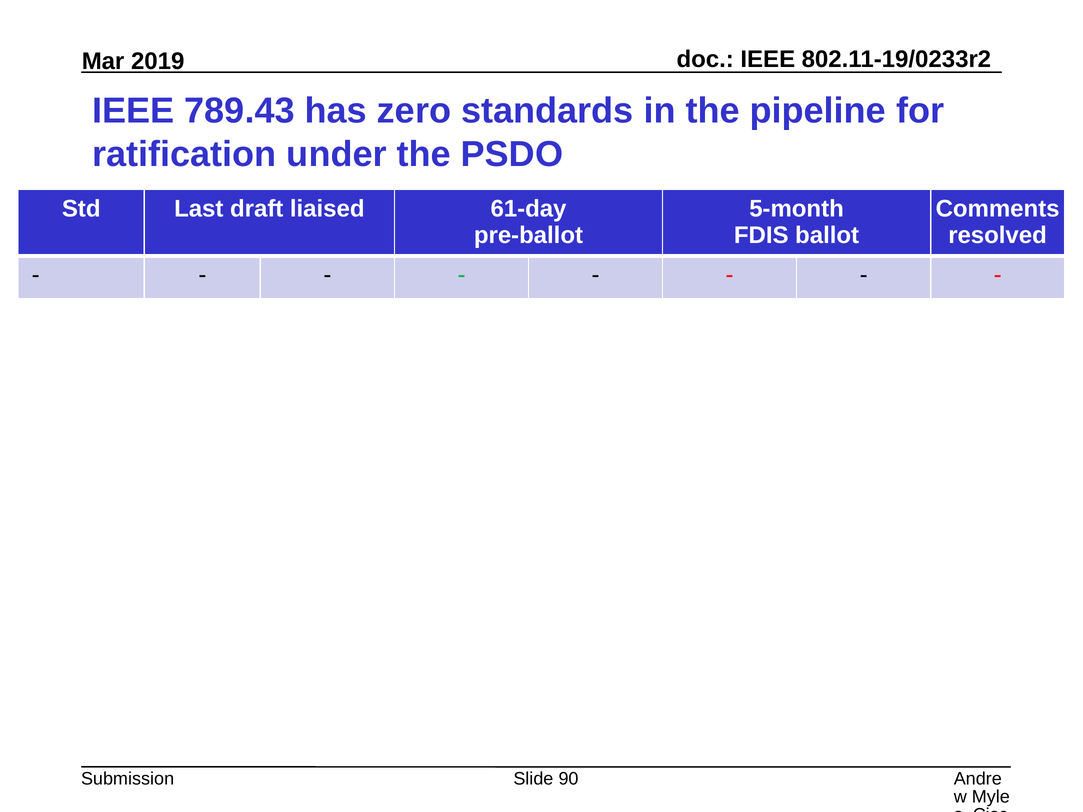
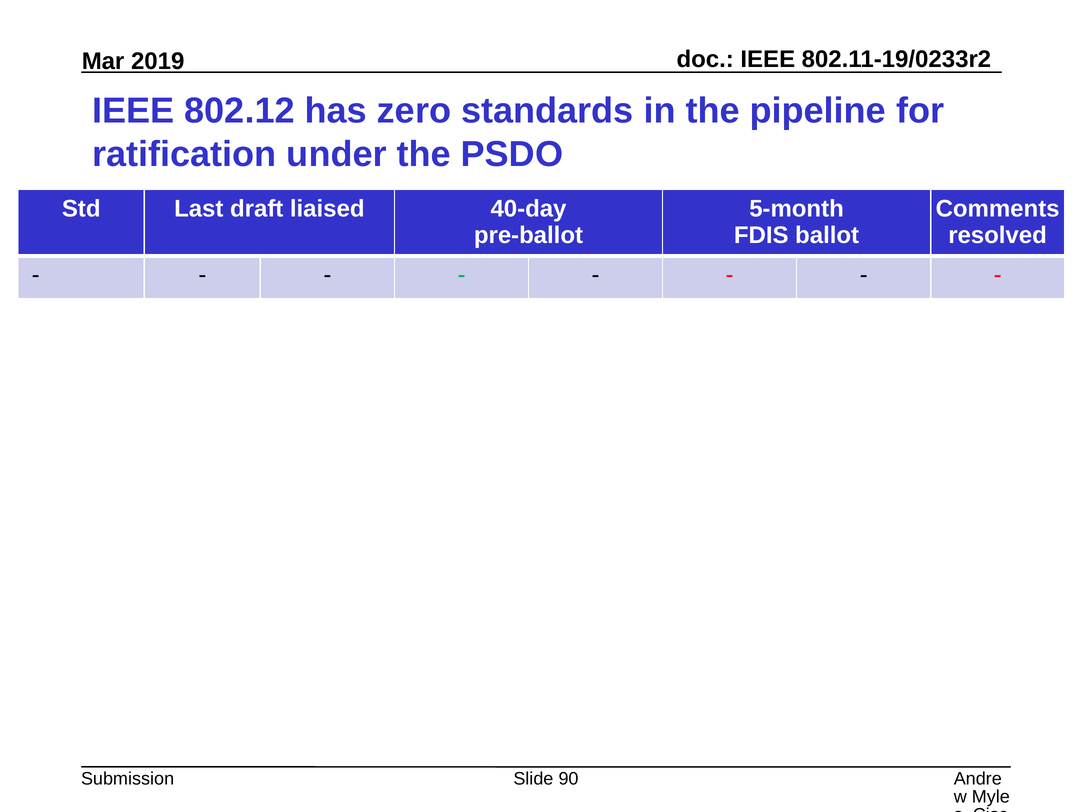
789.43: 789.43 -> 802.12
61-day: 61-day -> 40-day
